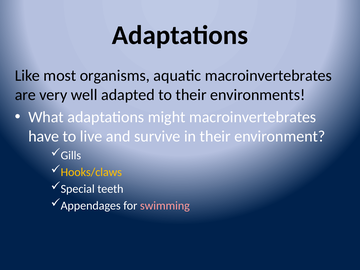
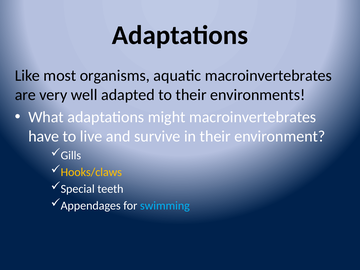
swimming colour: pink -> light blue
